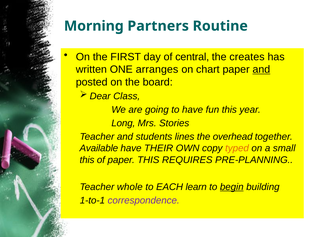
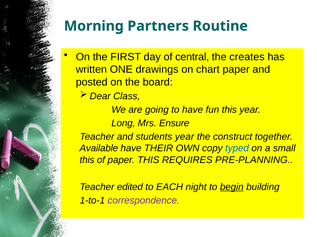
arranges: arranges -> drawings
and at (261, 70) underline: present -> none
Stories: Stories -> Ensure
students lines: lines -> year
overhead: overhead -> construct
typed colour: orange -> blue
whole: whole -> edited
learn: learn -> night
